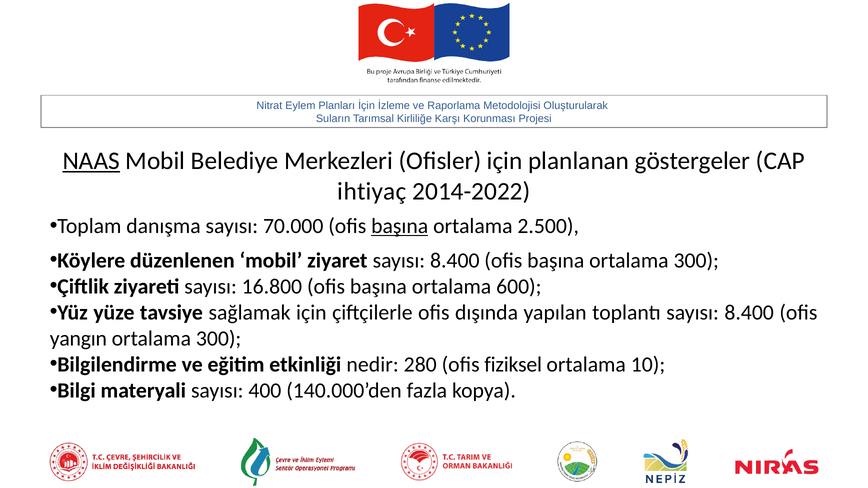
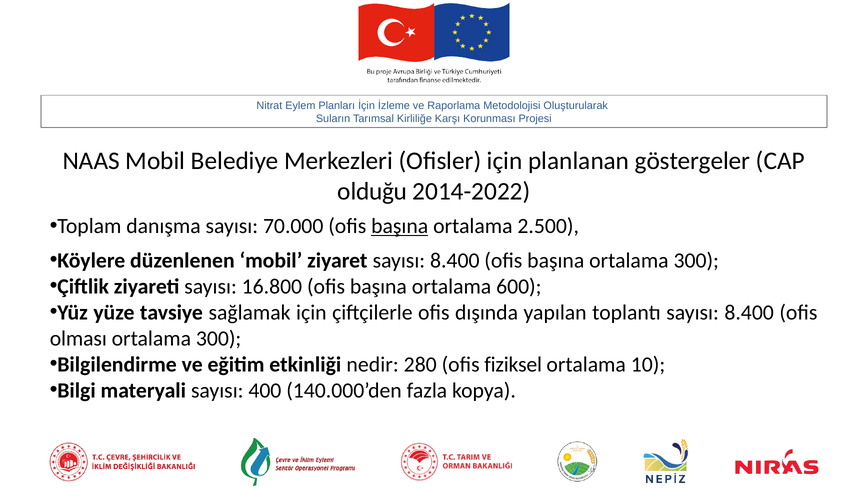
NAAS underline: present -> none
ihtiyaç: ihtiyaç -> olduğu
yangın: yangın -> olması
